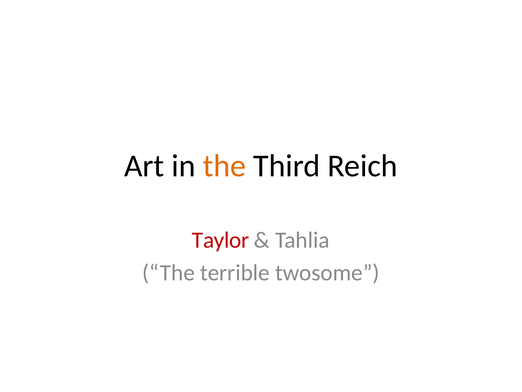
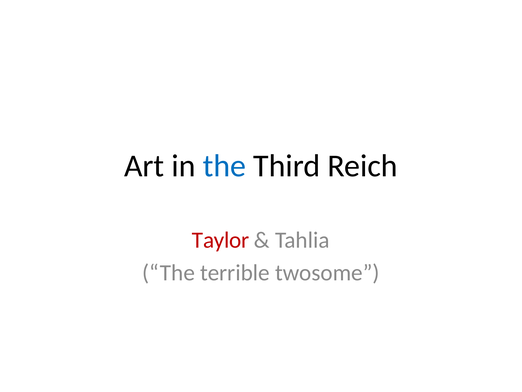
the at (224, 166) colour: orange -> blue
